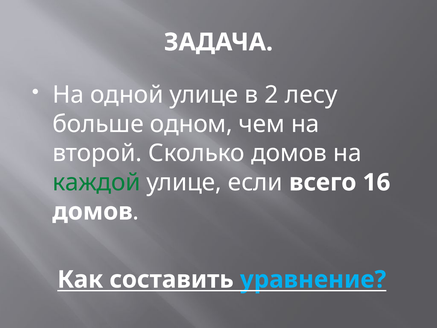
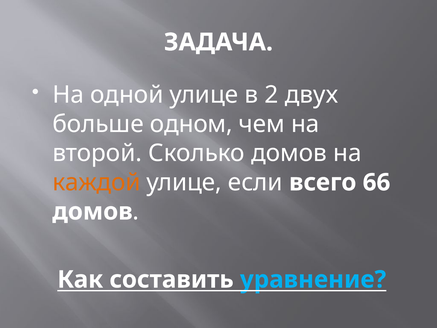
лесу: лесу -> двух
каждой colour: green -> orange
16: 16 -> 66
